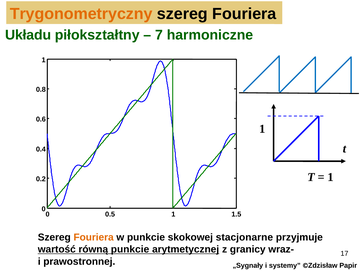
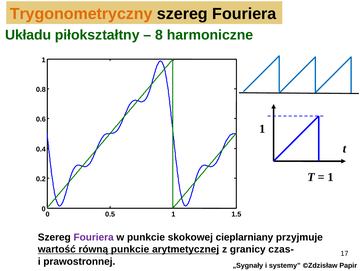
7: 7 -> 8
Fouriera at (94, 237) colour: orange -> purple
stacjonarne: stacjonarne -> cieplarniany
wraz-: wraz- -> czas-
